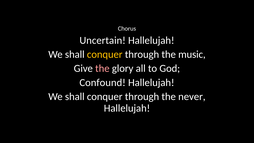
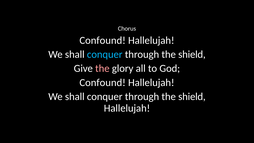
Uncertain at (103, 40): Uncertain -> Confound
conquer at (105, 54) colour: yellow -> light blue
music at (192, 54): music -> shield
never at (192, 97): never -> shield
